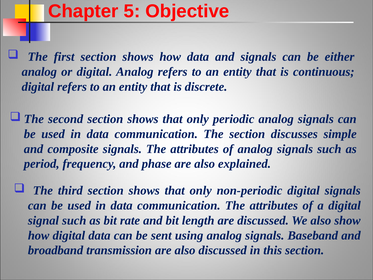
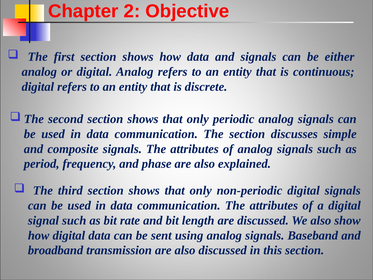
5: 5 -> 2
